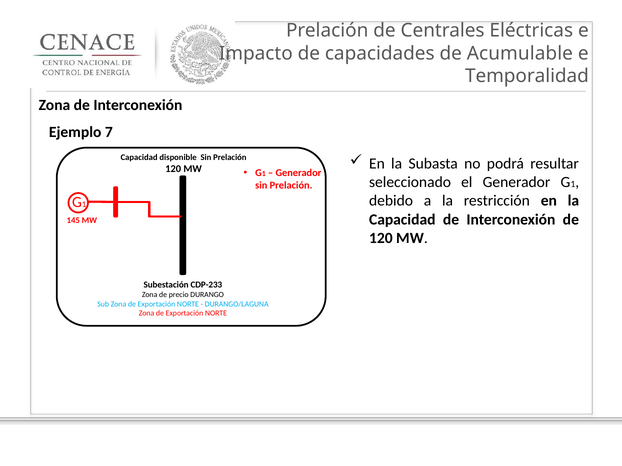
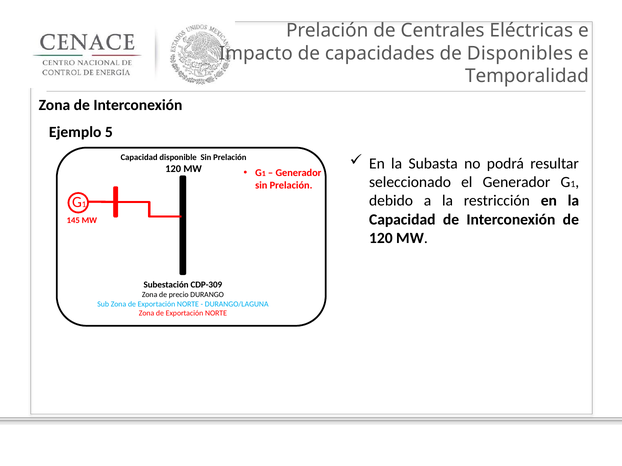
Acumulable: Acumulable -> Disponibles
7: 7 -> 5
CDP-233: CDP-233 -> CDP-309
